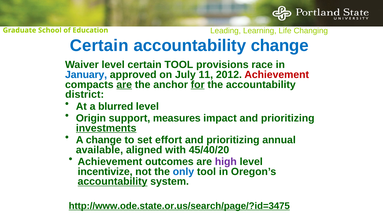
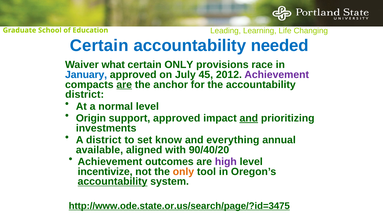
accountability change: change -> needed
Waiver level: level -> what
certain TOOL: TOOL -> ONLY
11: 11 -> 45
Achievement at (277, 74) colour: red -> purple
for underline: present -> none
blurred: blurred -> normal
support measures: measures -> approved
and at (249, 118) underline: none -> present
investments underline: present -> none
A change: change -> district
effort: effort -> know
prioritizing at (233, 139): prioritizing -> everything
45/40/20: 45/40/20 -> 90/40/20
only at (183, 171) colour: blue -> orange
